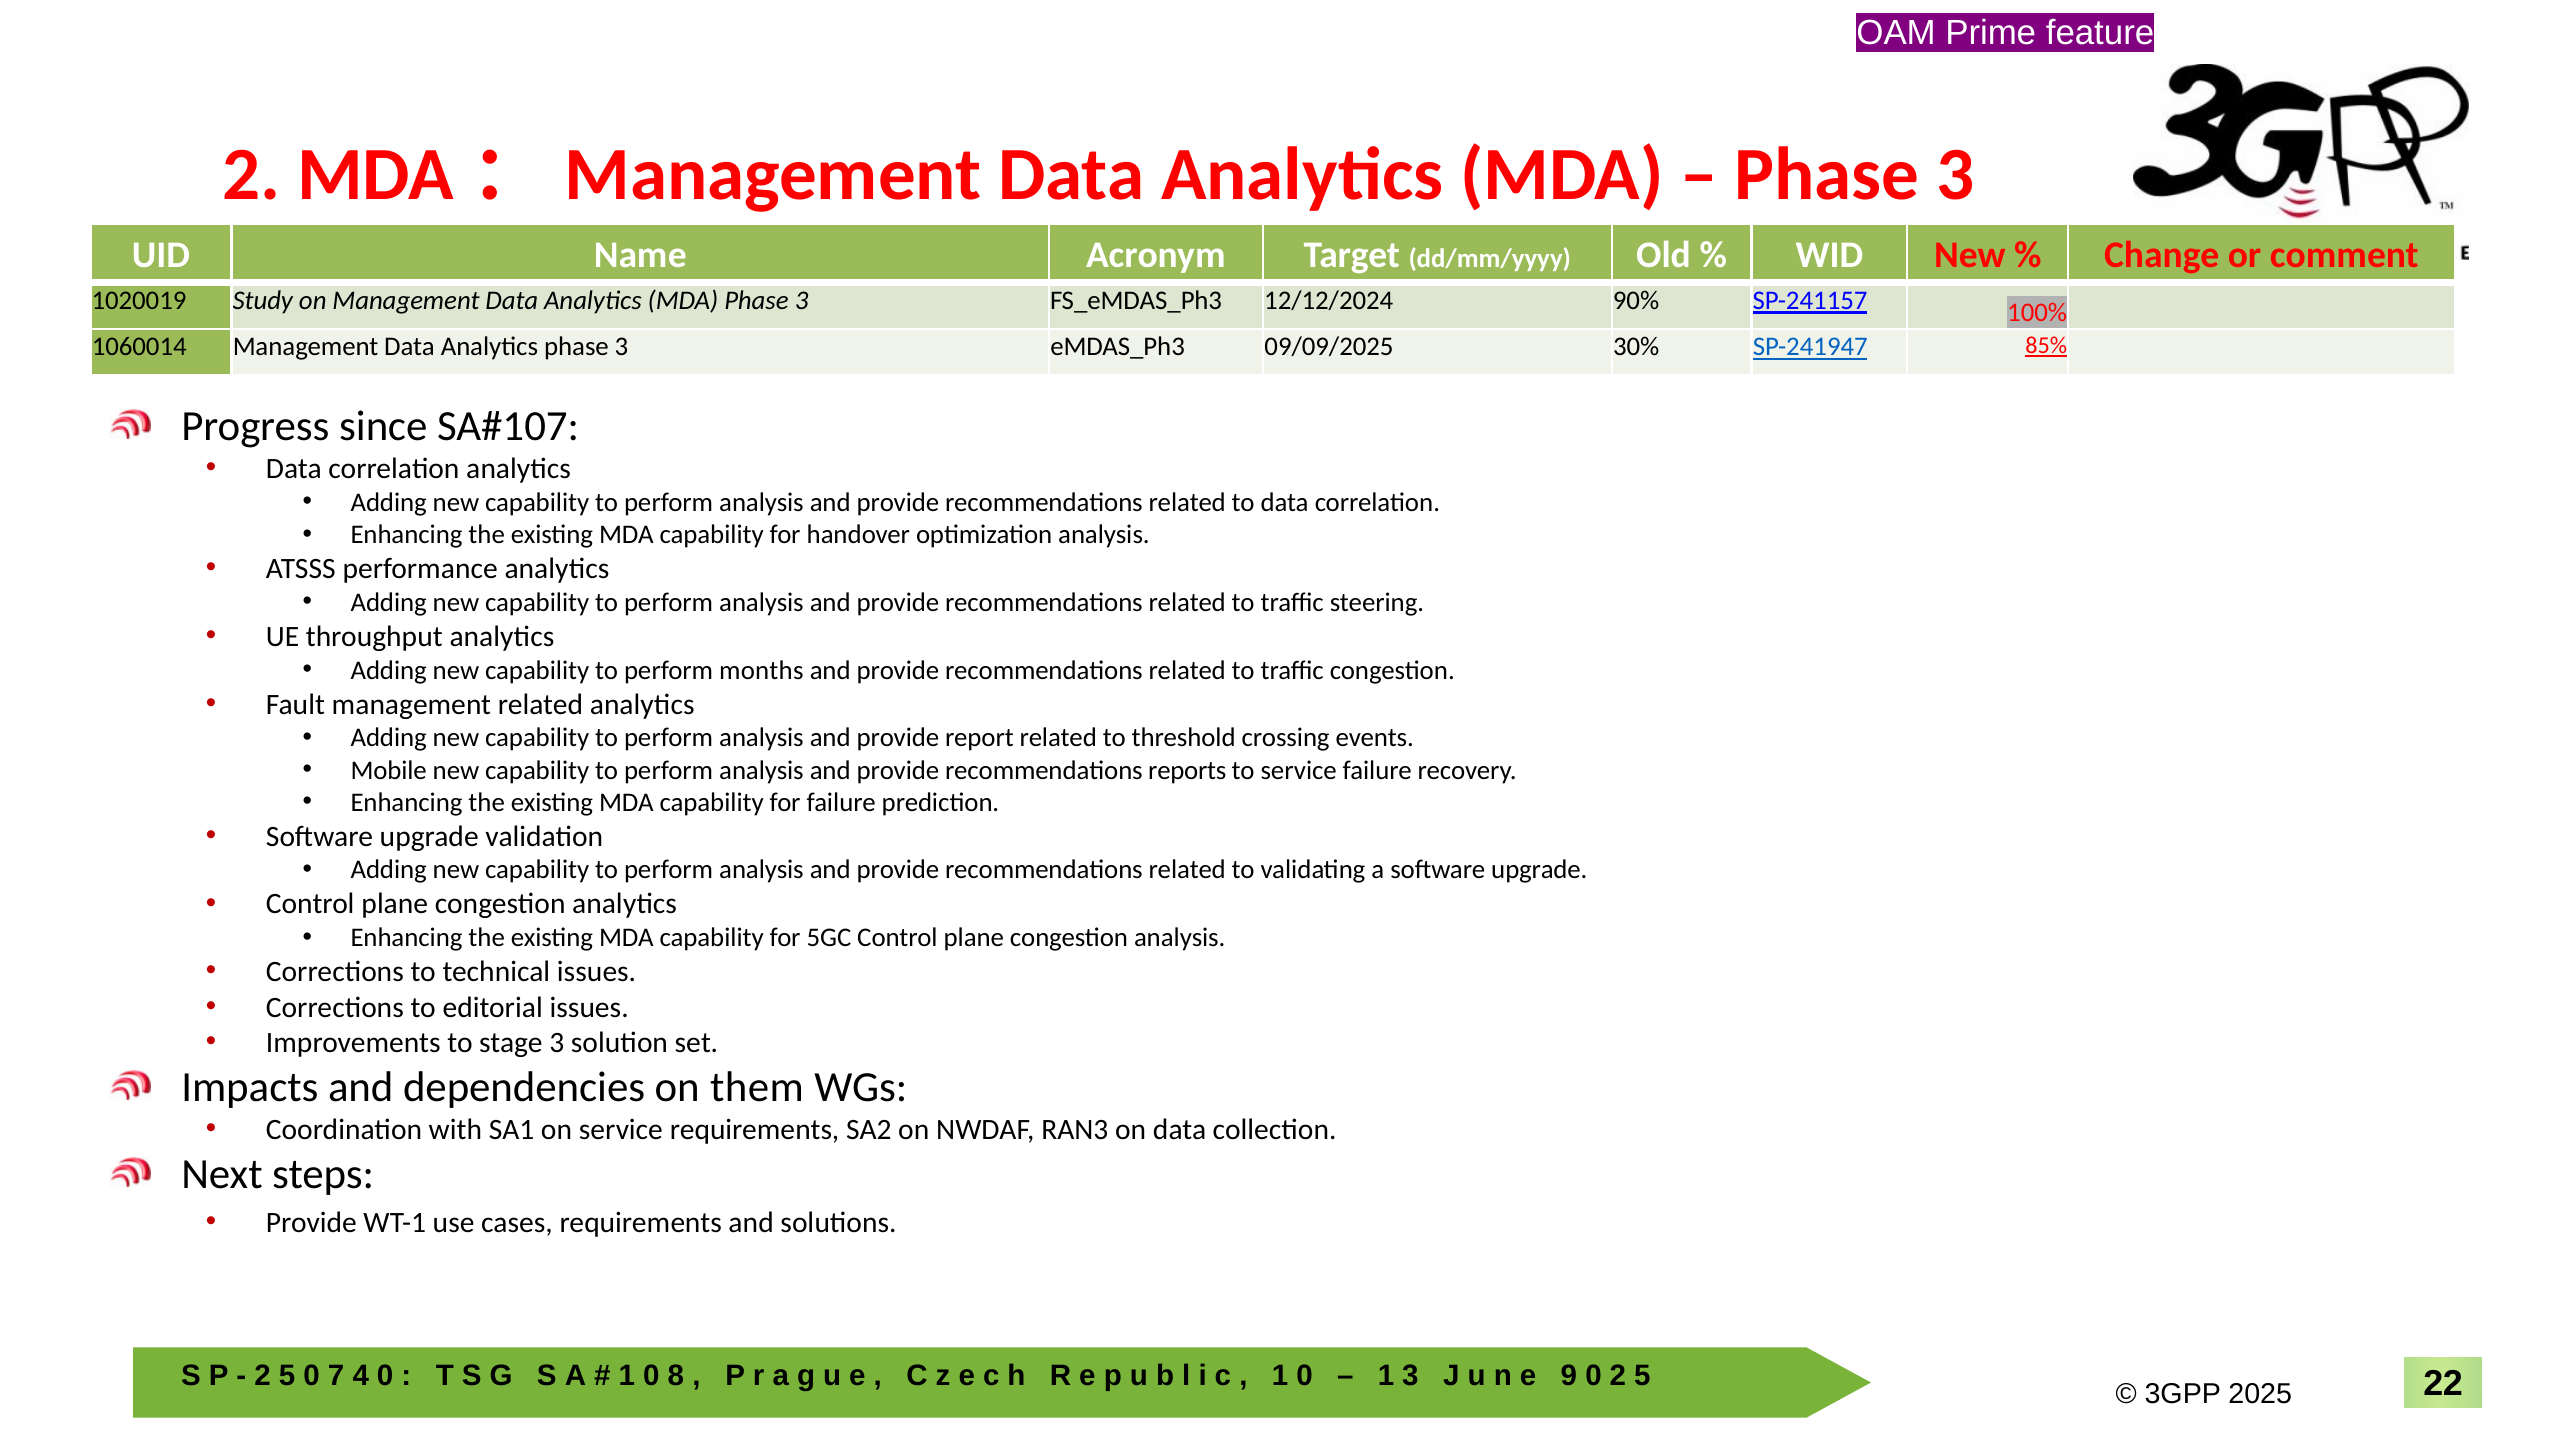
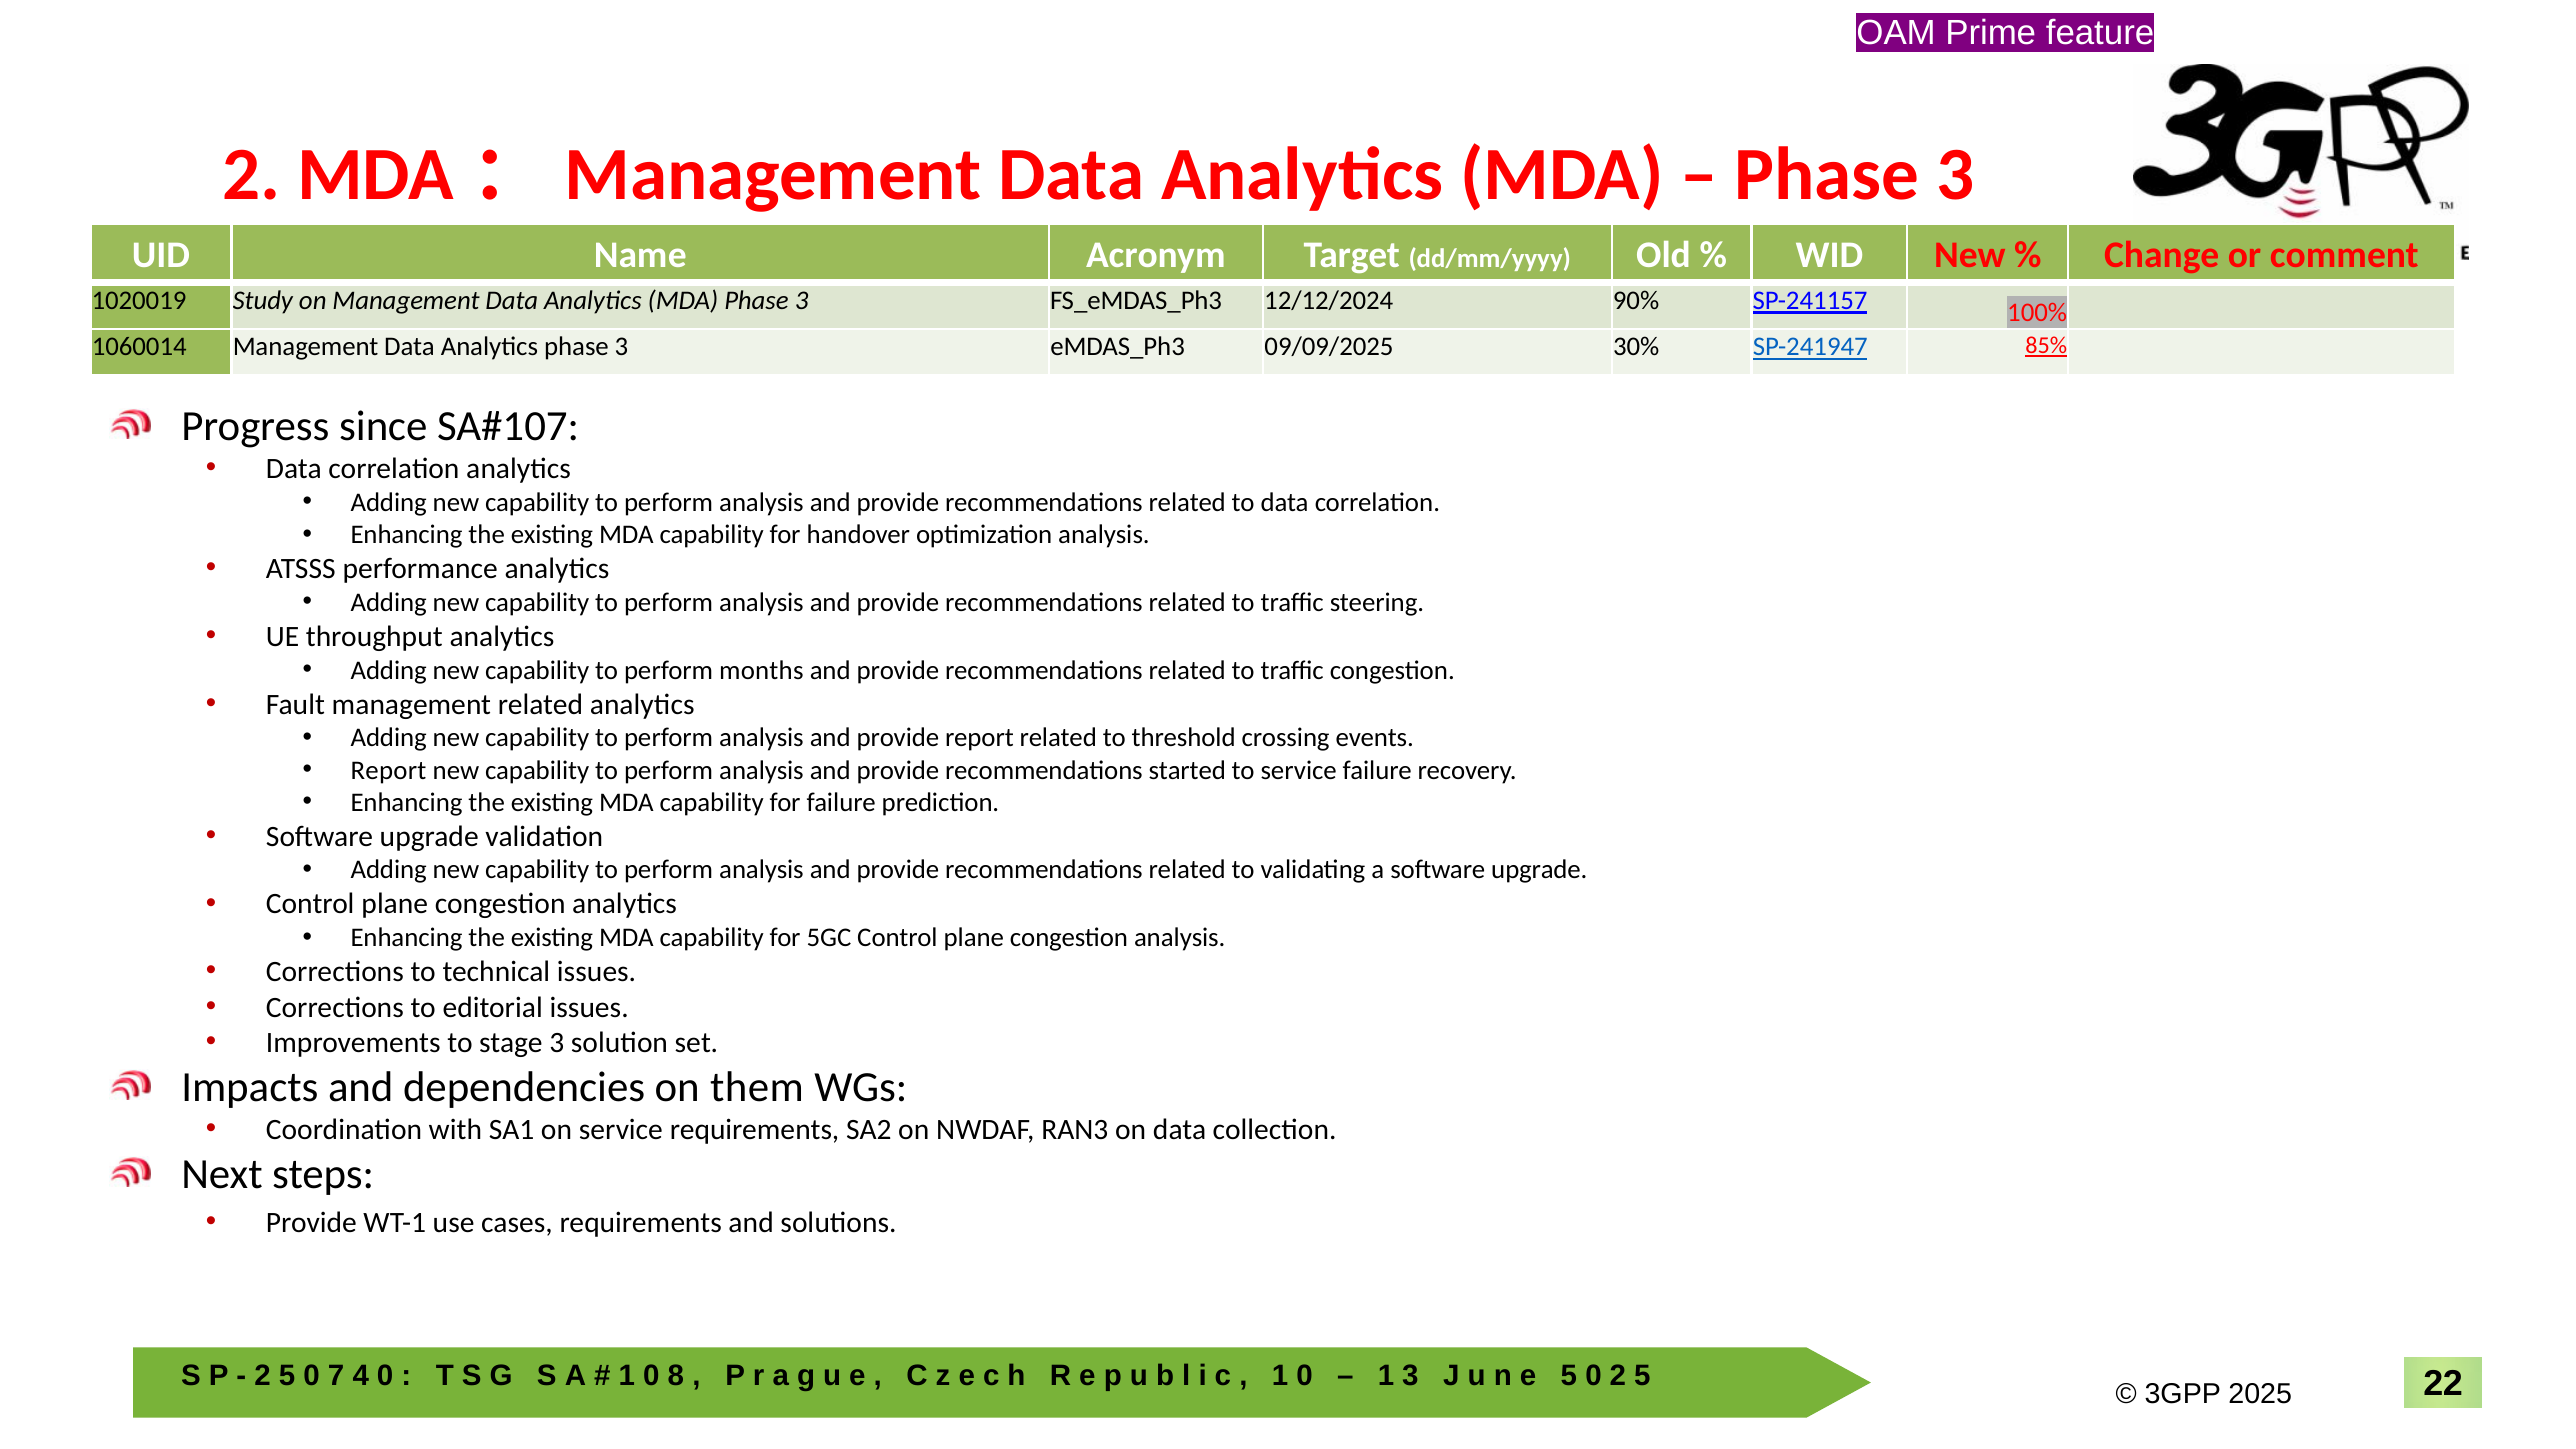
Mobile at (389, 770): Mobile -> Report
reports: reports -> started
9 at (1569, 1376): 9 -> 5
